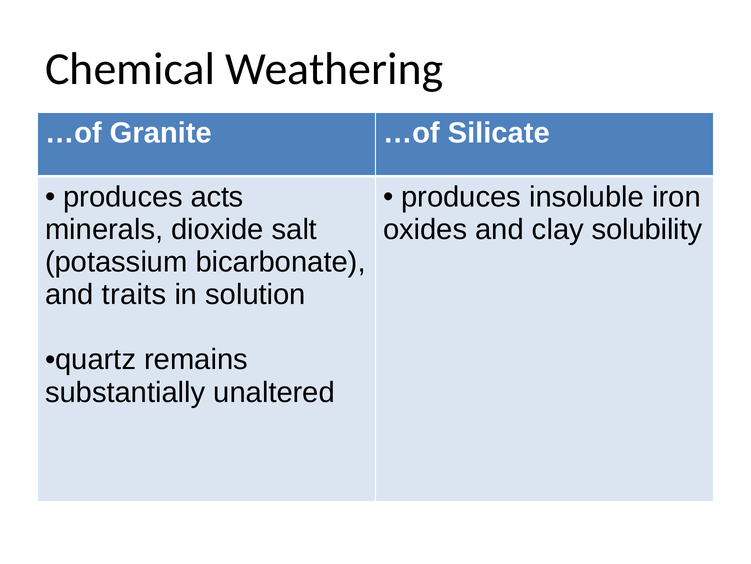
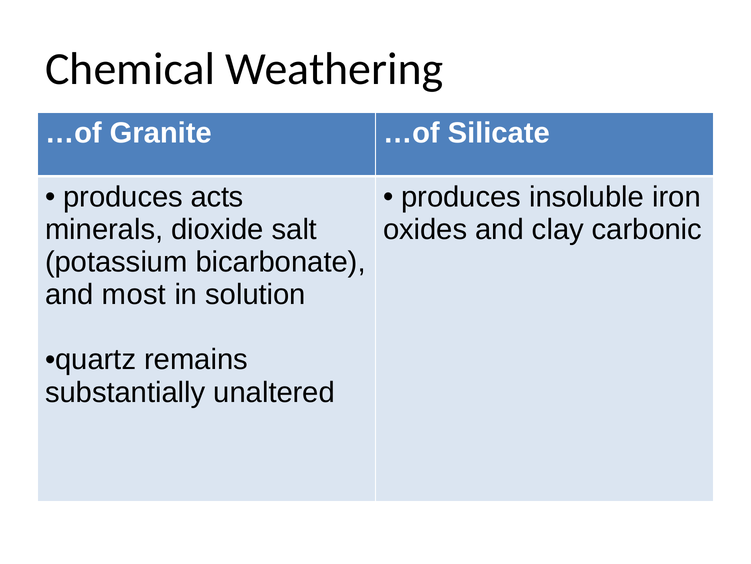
solubility: solubility -> carbonic
traits: traits -> most
